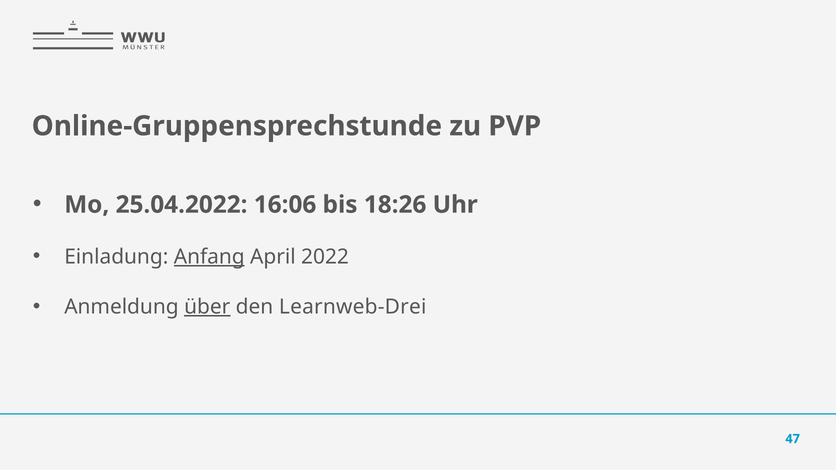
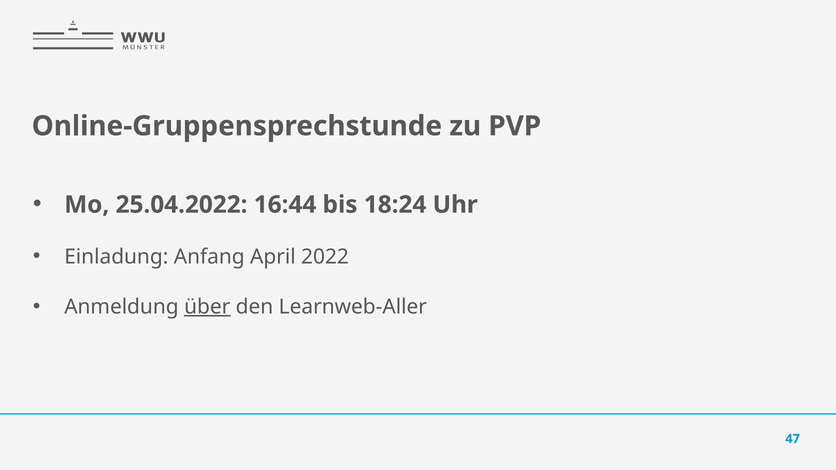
16:06: 16:06 -> 16:44
18:26: 18:26 -> 18:24
Anfang underline: present -> none
Learnweb-Drei: Learnweb-Drei -> Learnweb-Aller
